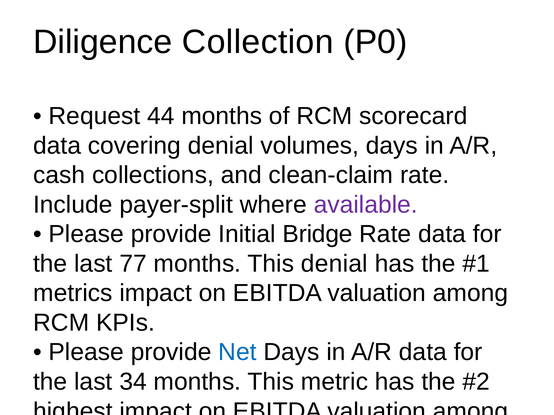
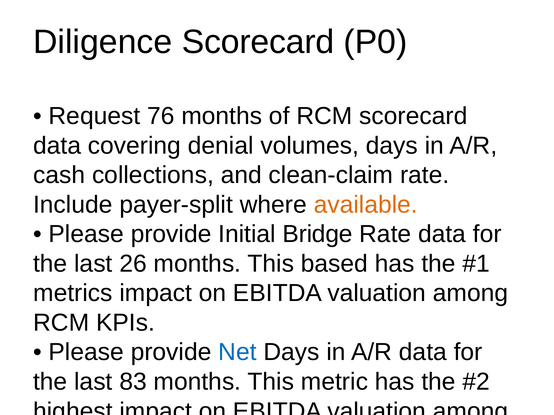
Diligence Collection: Collection -> Scorecard
44: 44 -> 76
available colour: purple -> orange
77: 77 -> 26
This denial: denial -> based
34: 34 -> 83
